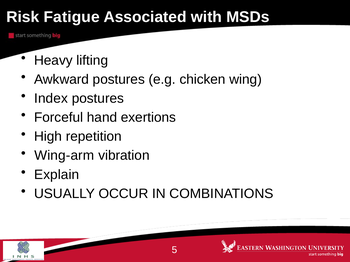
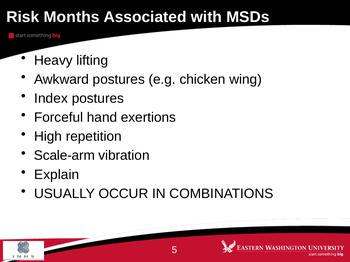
Fatigue: Fatigue -> Months
Wing-arm: Wing-arm -> Scale-arm
